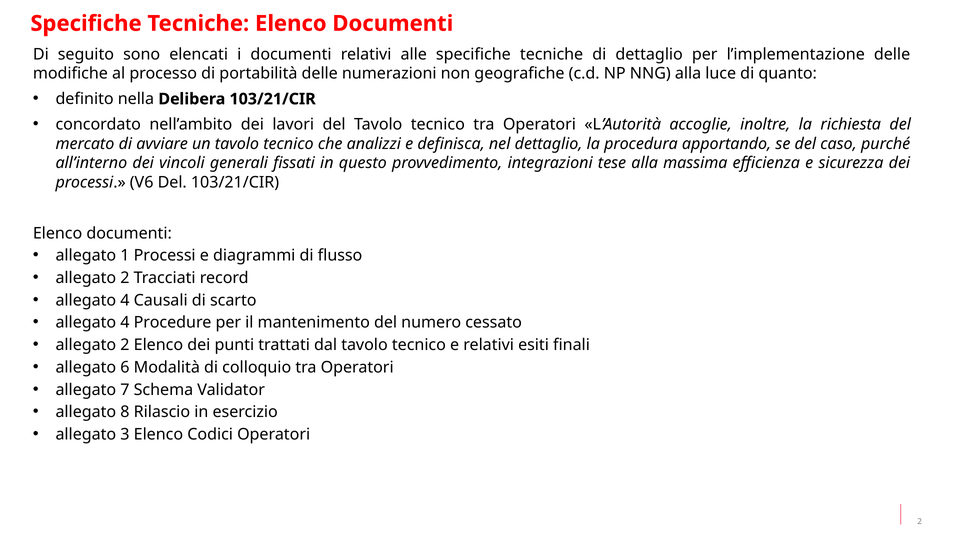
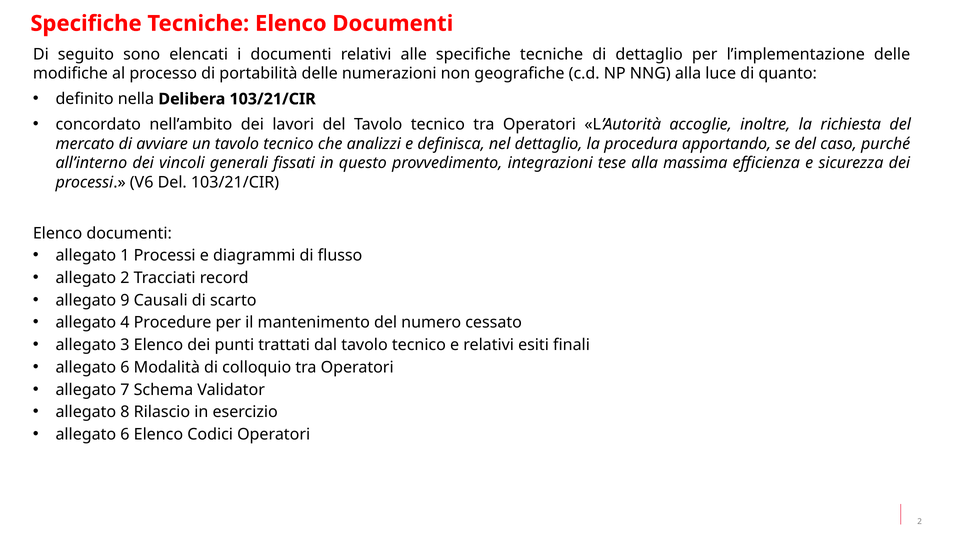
4 at (125, 300): 4 -> 9
2 at (125, 345): 2 -> 3
3 at (125, 434): 3 -> 6
